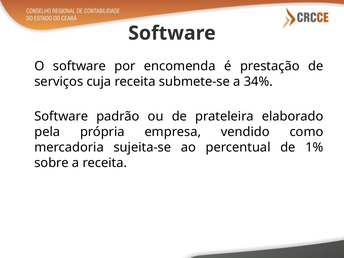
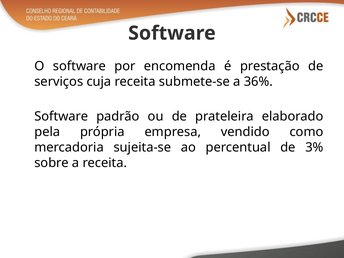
34%: 34% -> 36%
1%: 1% -> 3%
